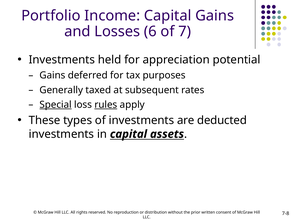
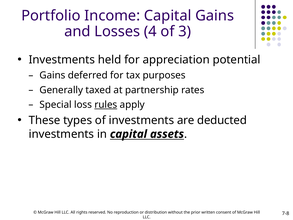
6: 6 -> 4
7: 7 -> 3
subsequent: subsequent -> partnership
Special underline: present -> none
